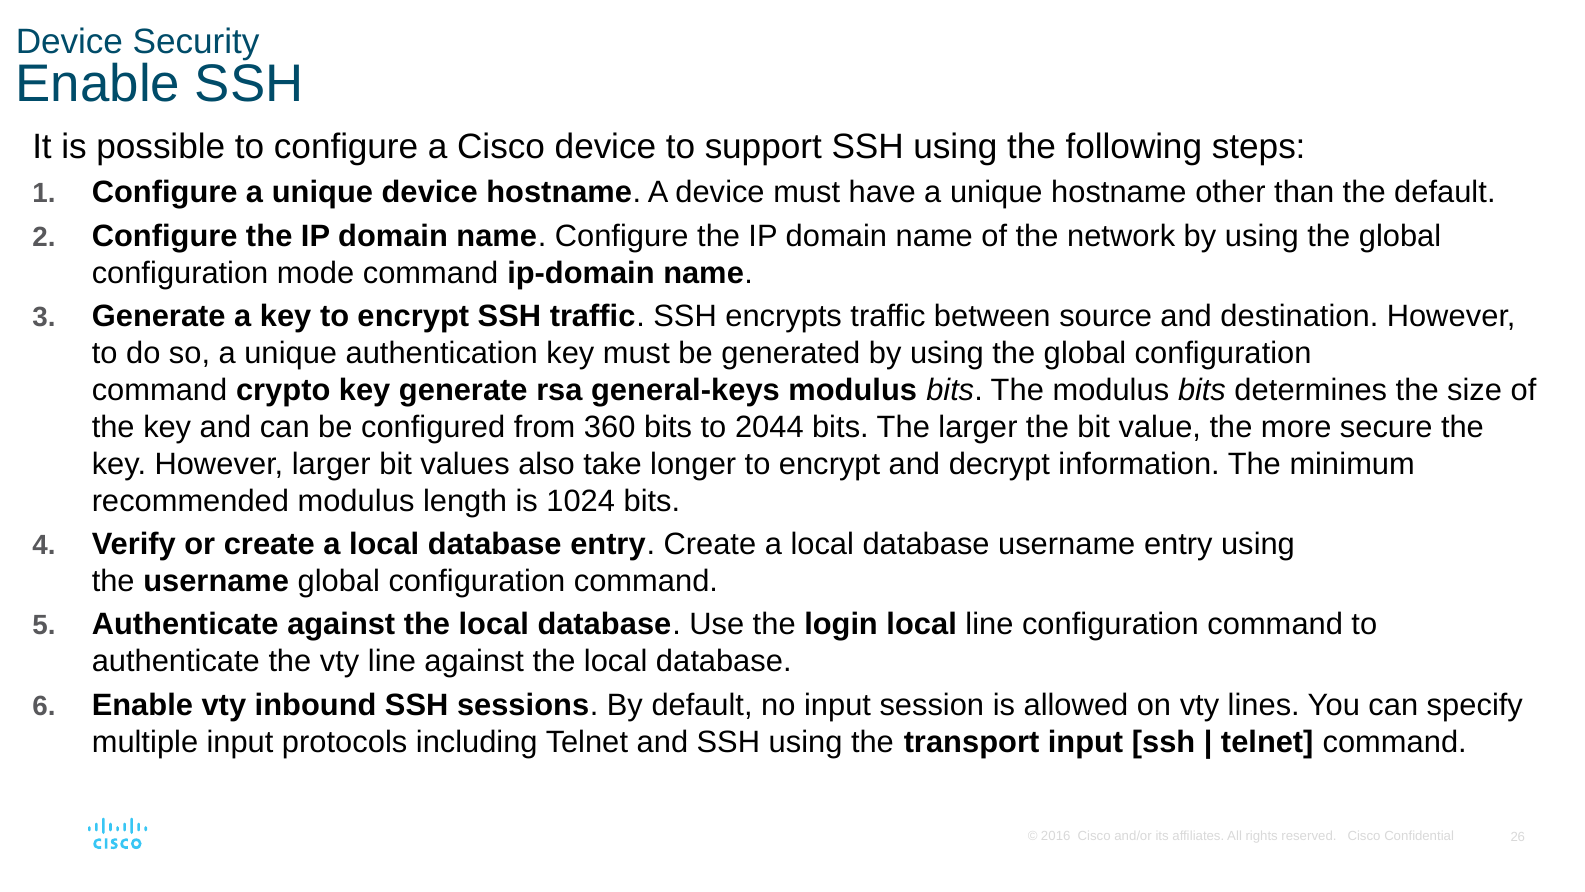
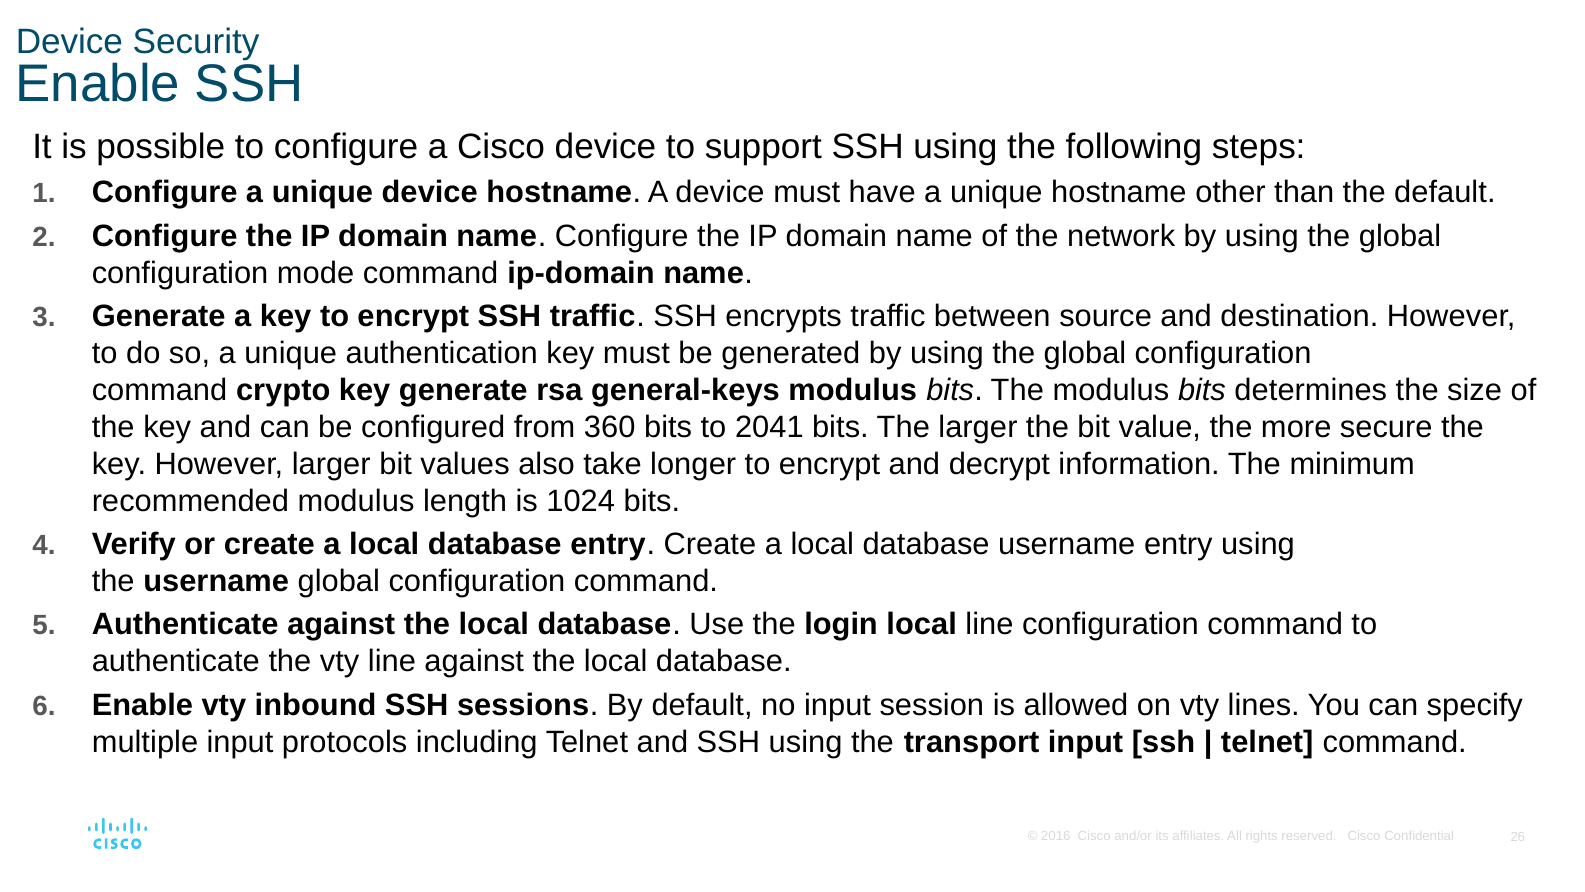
2044: 2044 -> 2041
